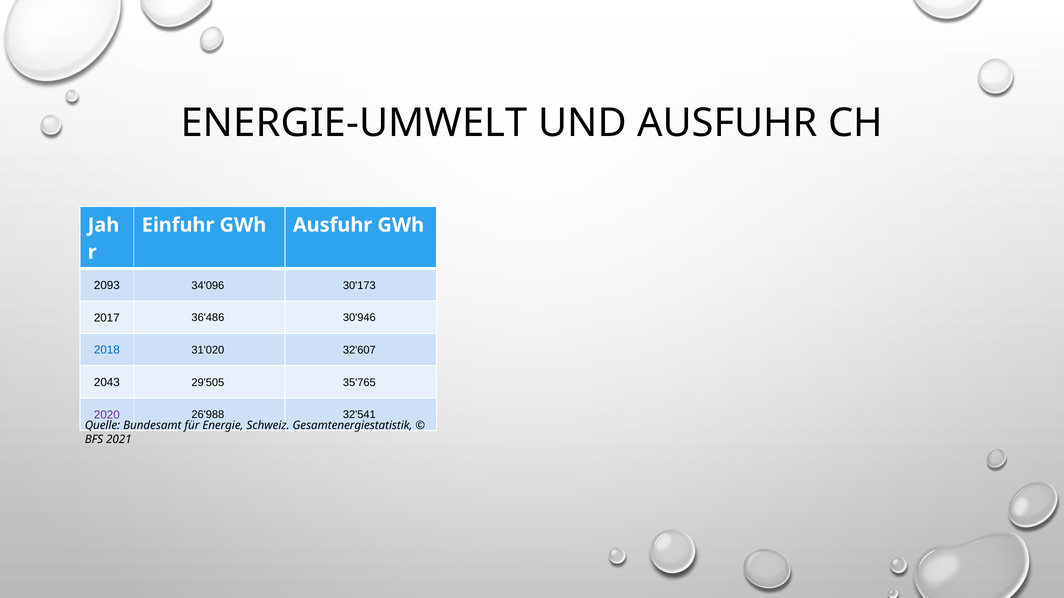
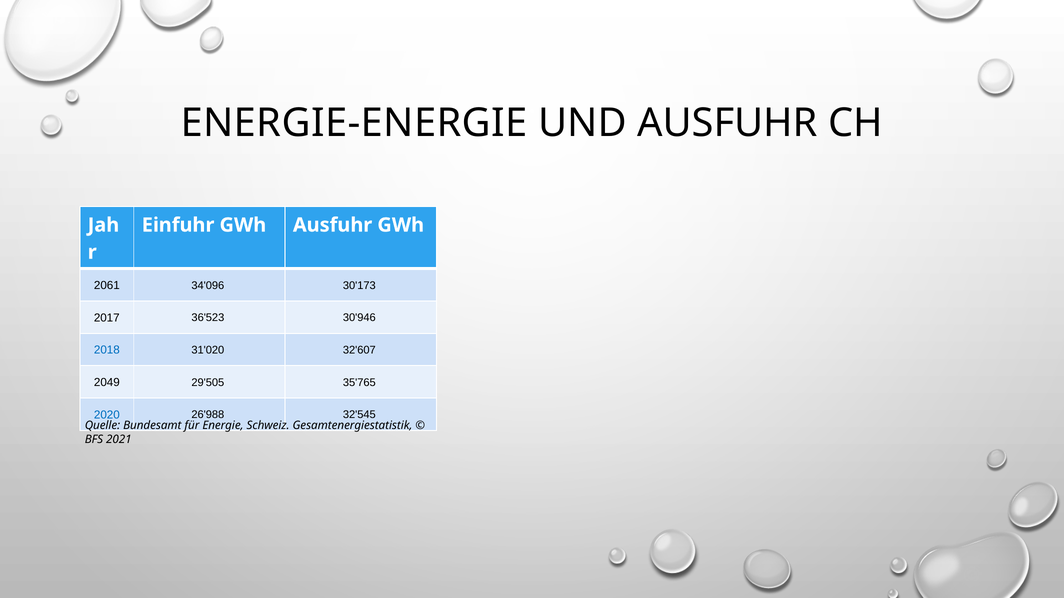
ENERGIE-UMWELT: ENERGIE-UMWELT -> ENERGIE-ENERGIE
2093: 2093 -> 2061
36'486: 36'486 -> 36'523
2043: 2043 -> 2049
2020 colour: purple -> blue
32'541: 32'541 -> 32'545
